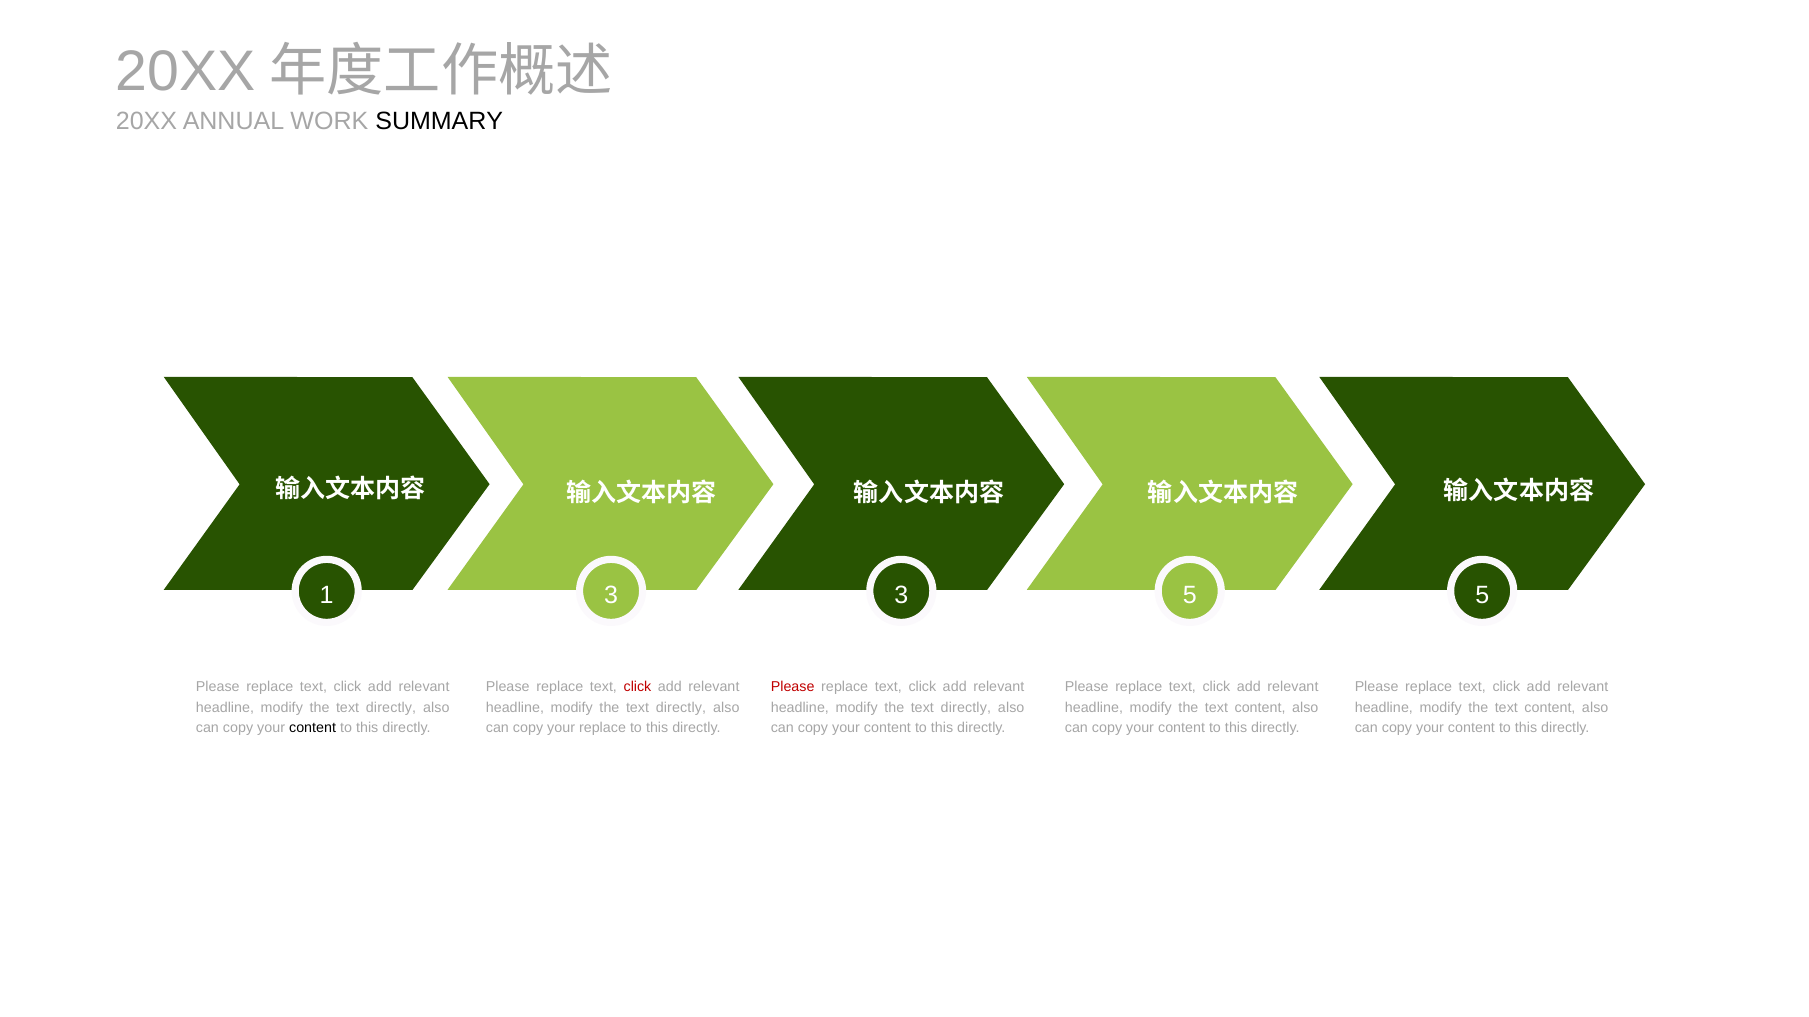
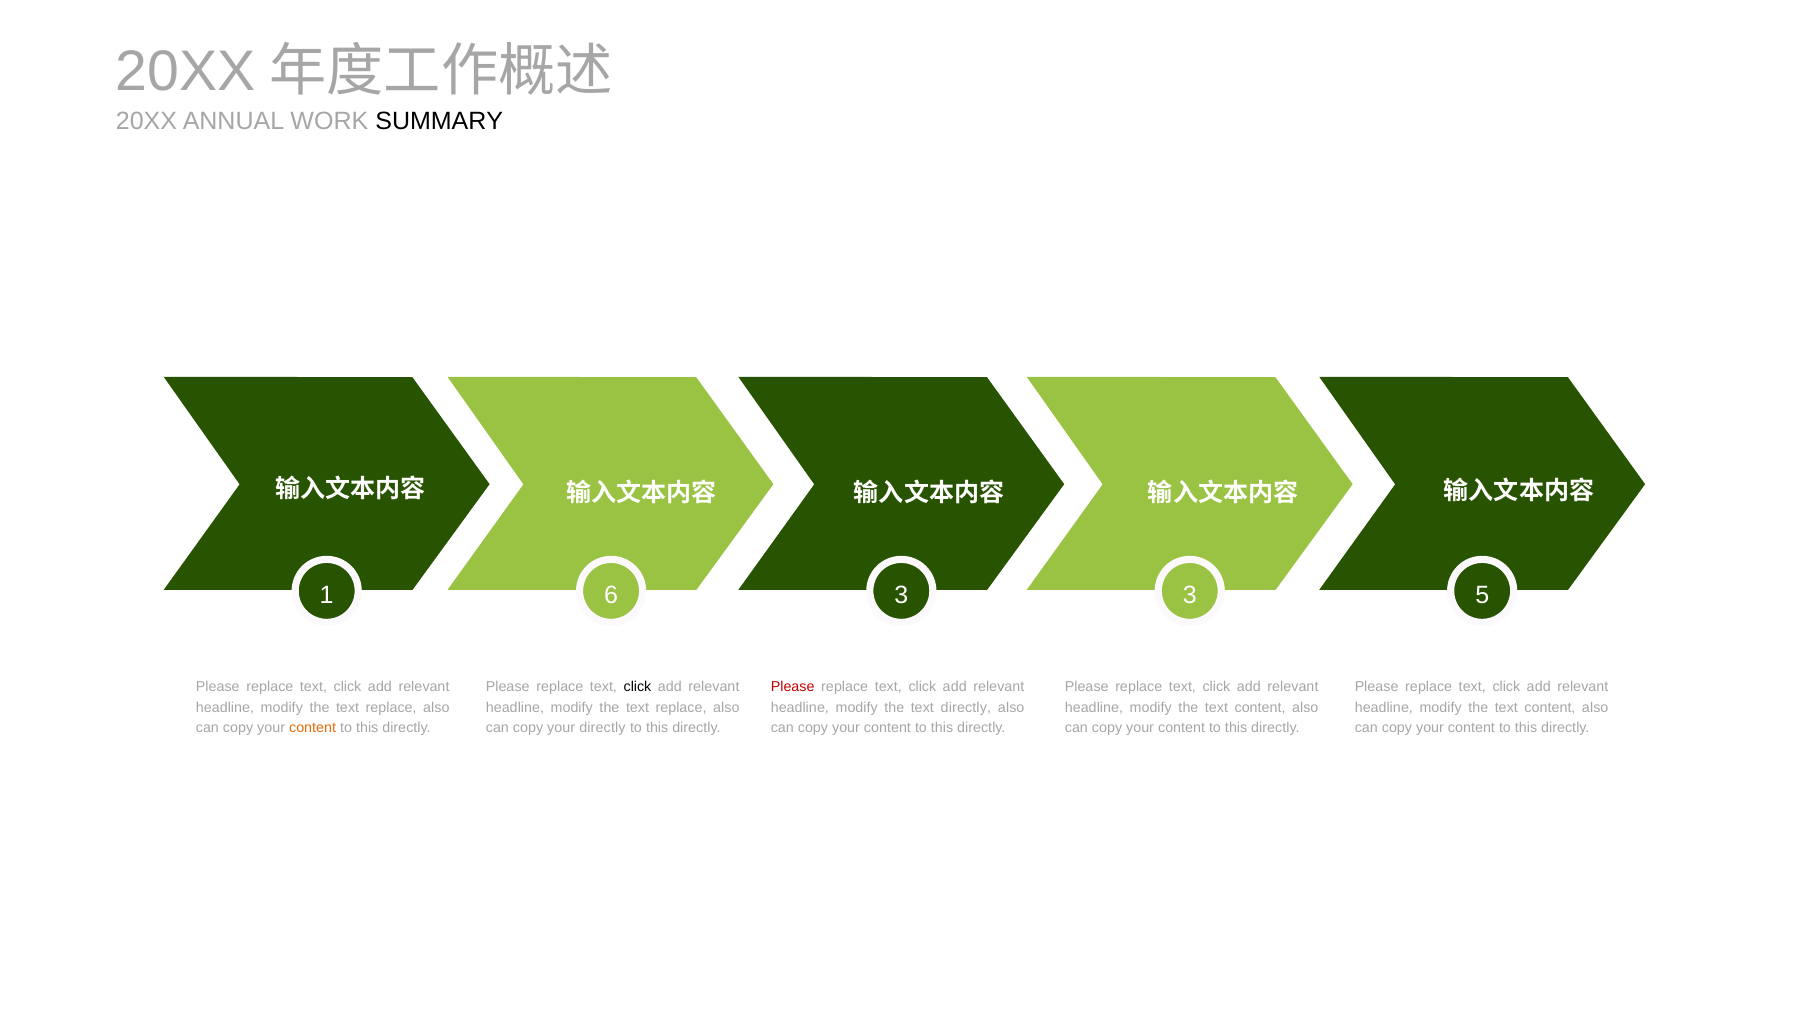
1 3: 3 -> 6
3 5: 5 -> 3
click at (637, 687) colour: red -> black
directly at (391, 708): directly -> replace
directly at (681, 708): directly -> replace
content at (313, 728) colour: black -> orange
your replace: replace -> directly
